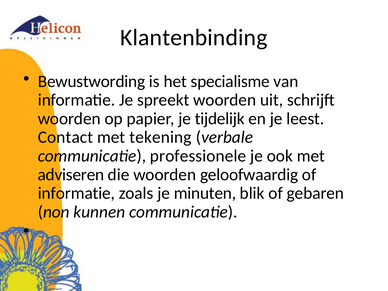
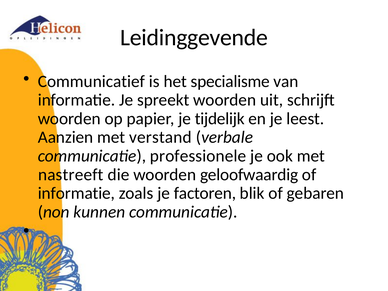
Klantenbinding: Klantenbinding -> Leidinggevende
Bewustwording: Bewustwording -> Communicatief
Contact: Contact -> Aanzien
tekening: tekening -> verstand
adviseren: adviseren -> nastreeft
minuten: minuten -> factoren
